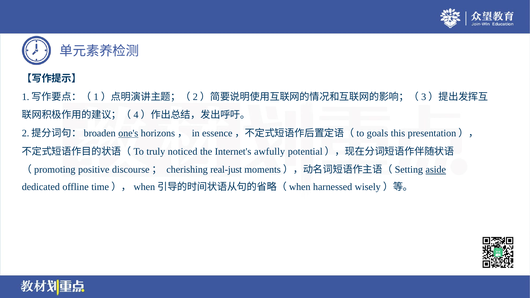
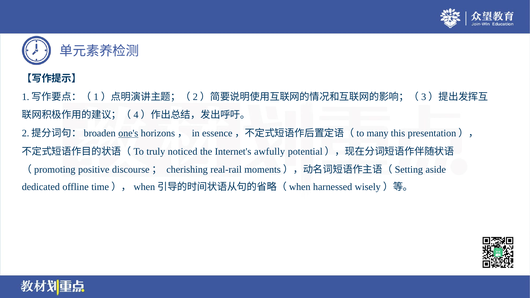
goals: goals -> many
real-just: real-just -> real-rail
aside underline: present -> none
